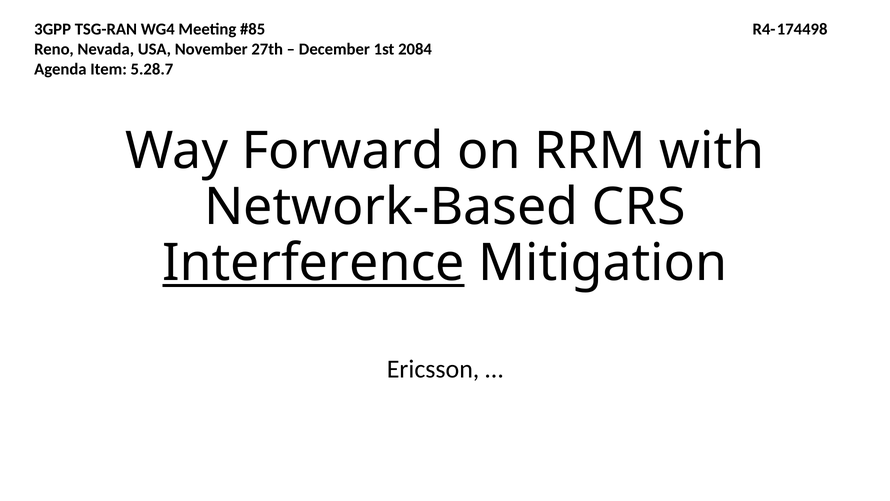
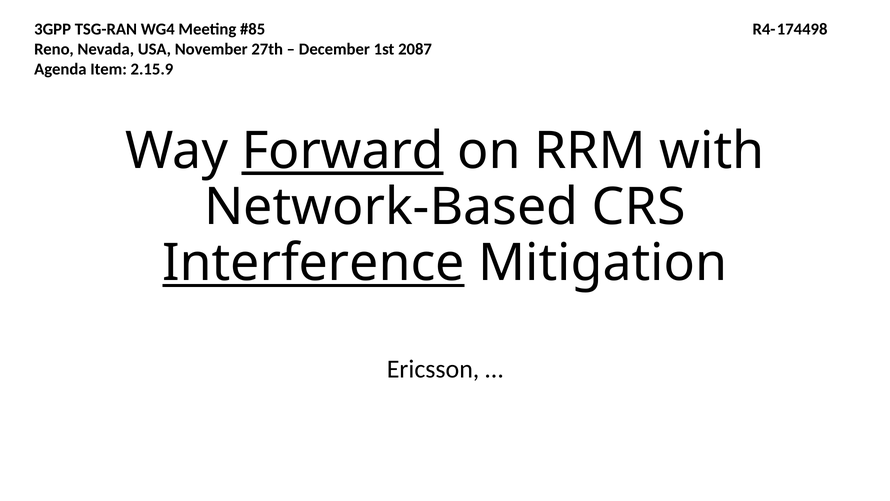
2084: 2084 -> 2087
5.28.7: 5.28.7 -> 2.15.9
Forward underline: none -> present
